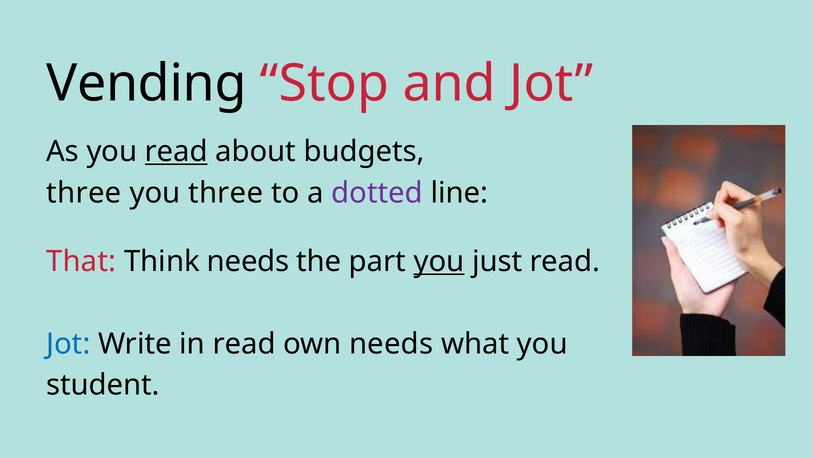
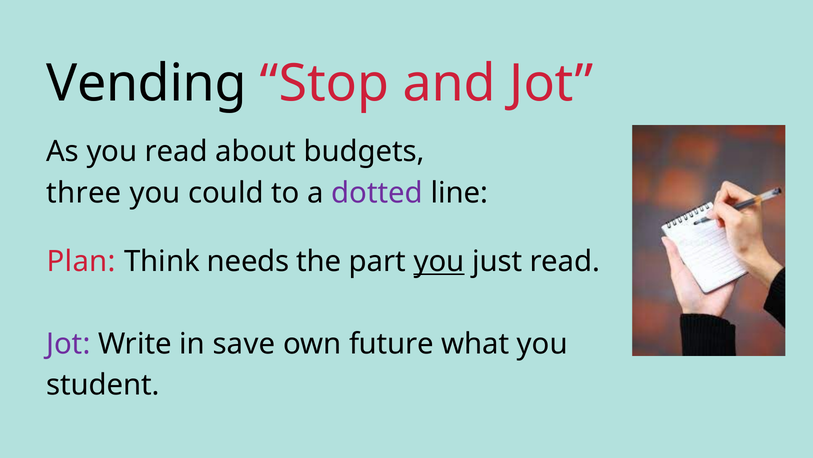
read at (176, 151) underline: present -> none
you three: three -> could
That: That -> Plan
Jot at (68, 344) colour: blue -> purple
in read: read -> save
own needs: needs -> future
